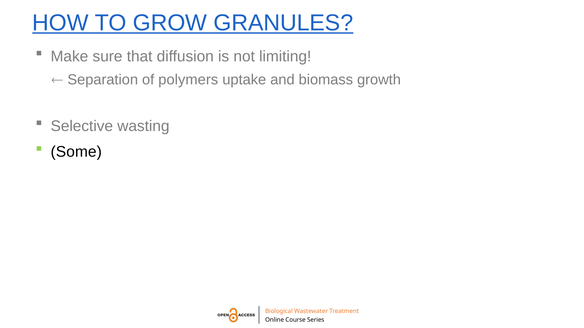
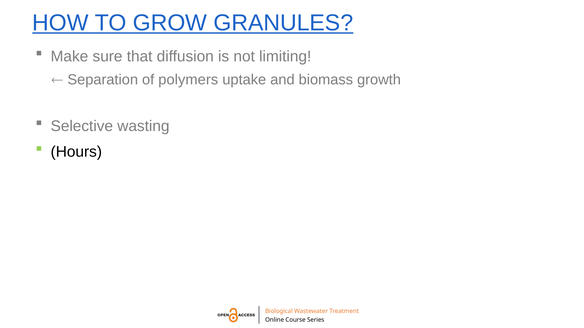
Some: Some -> Hours
